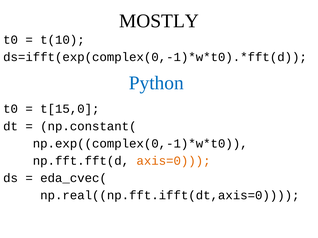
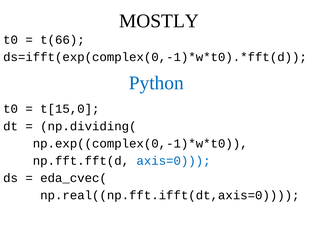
t(10: t(10 -> t(66
np.constant(: np.constant( -> np.dividing(
axis=0 colour: orange -> blue
